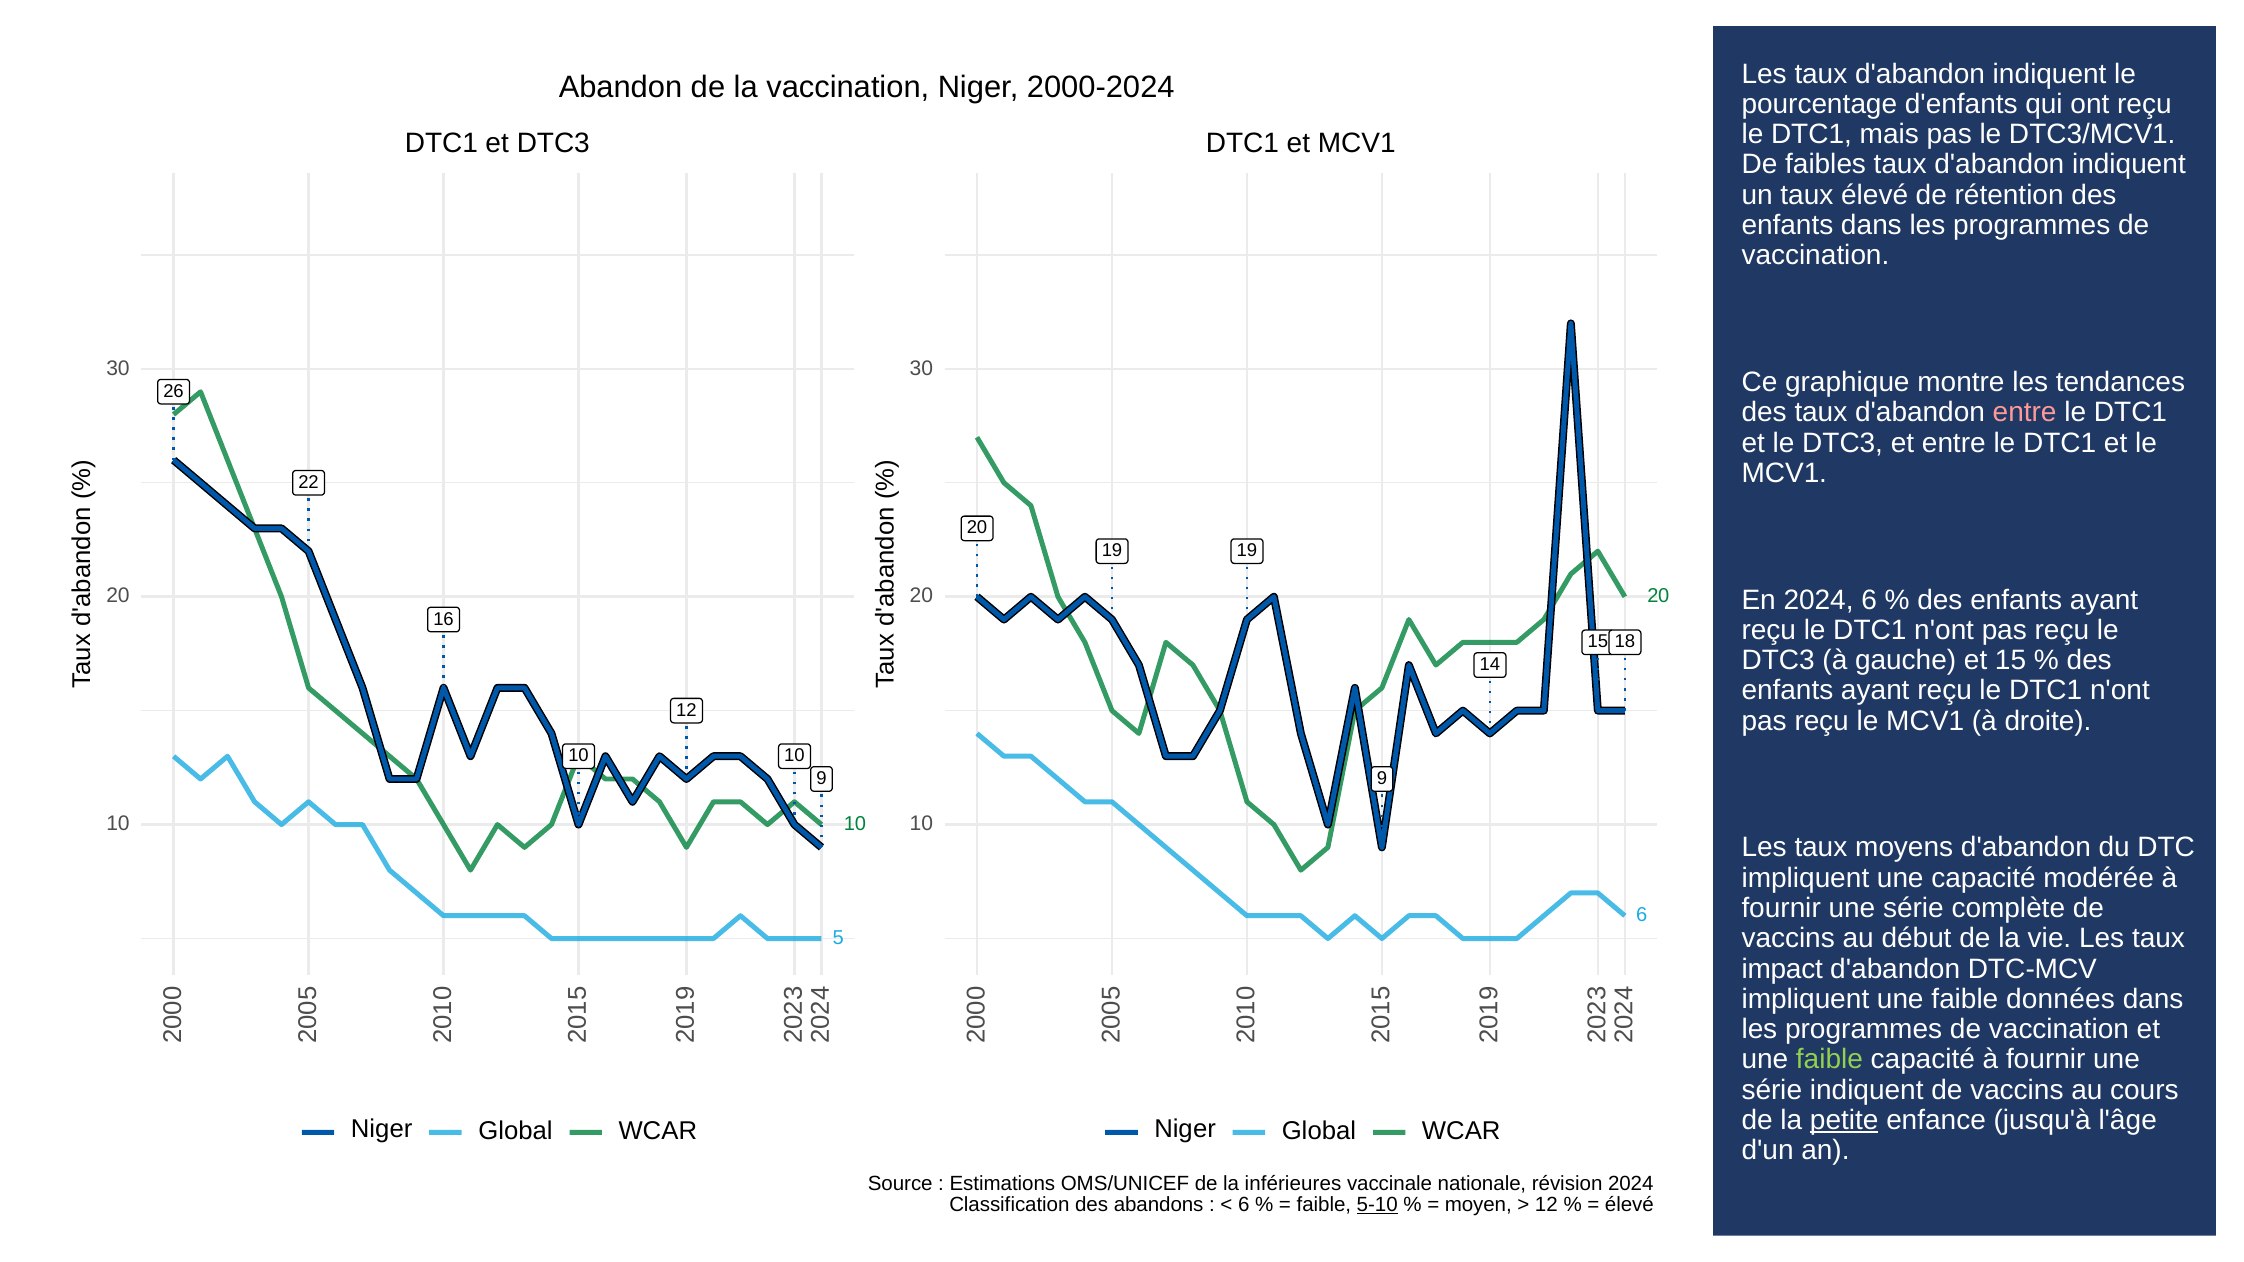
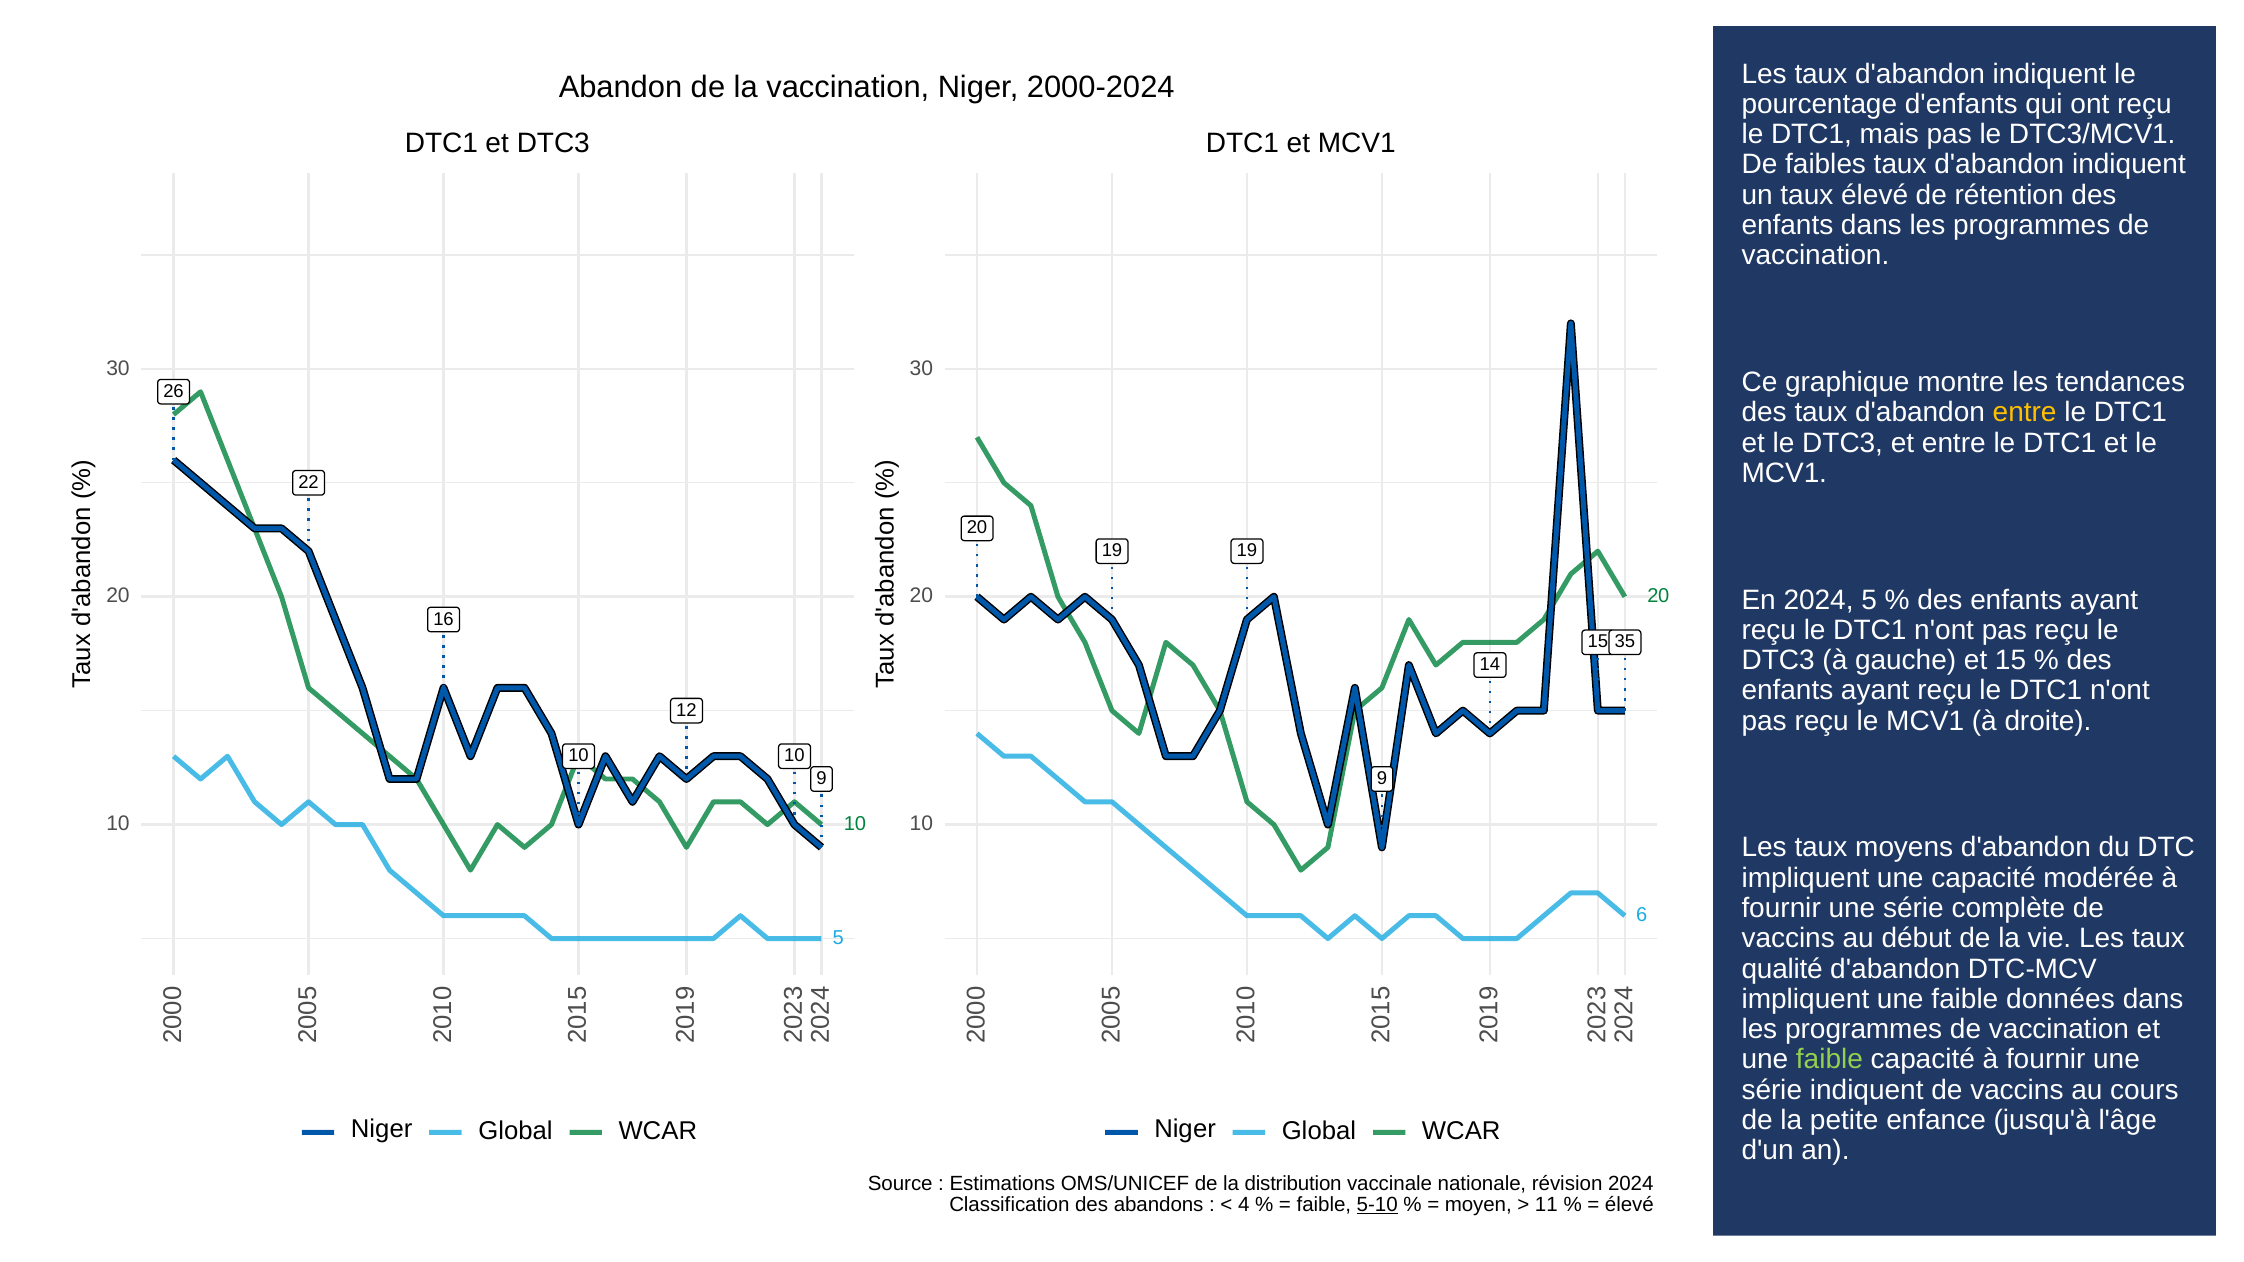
entre at (2025, 413) colour: pink -> yellow
2024 6: 6 -> 5
18: 18 -> 35
impact: impact -> qualité
petite underline: present -> none
inférieures: inférieures -> distribution
6 at (1244, 1205): 6 -> 4
12 at (1546, 1205): 12 -> 11
